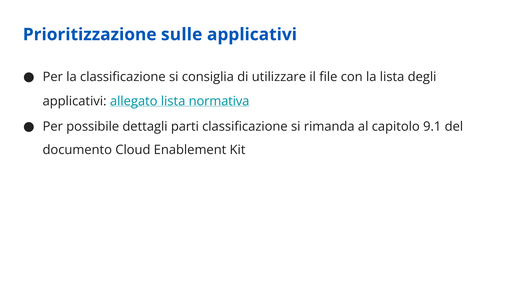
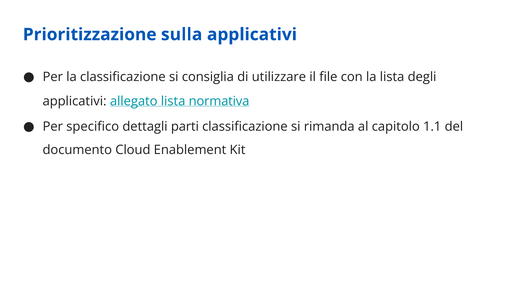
sulle: sulle -> sulla
possibile: possibile -> specifico
9.1: 9.1 -> 1.1
